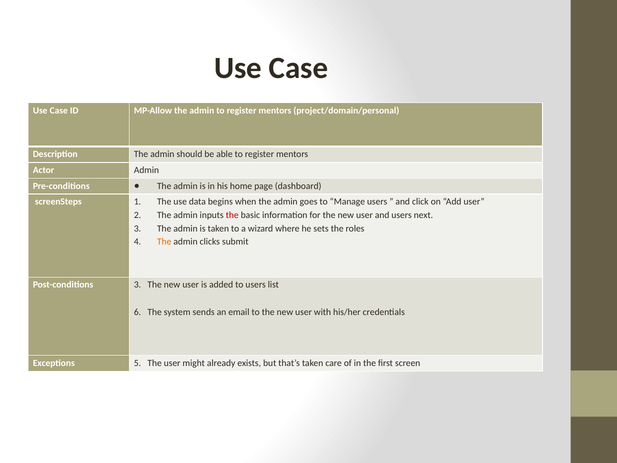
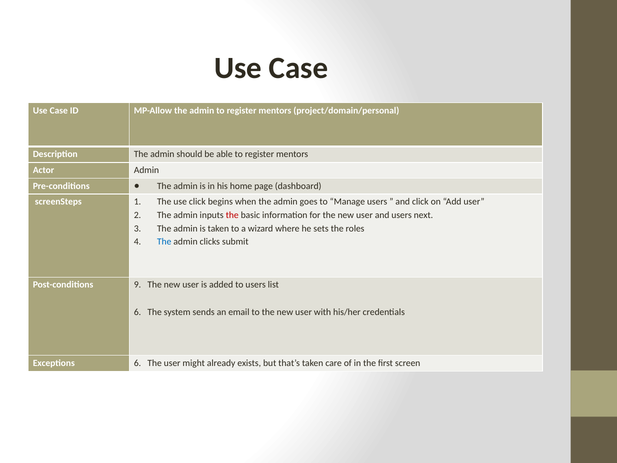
use data: data -> click
The at (164, 242) colour: orange -> blue
Post-conditions 3: 3 -> 9
Exceptions 5: 5 -> 6
